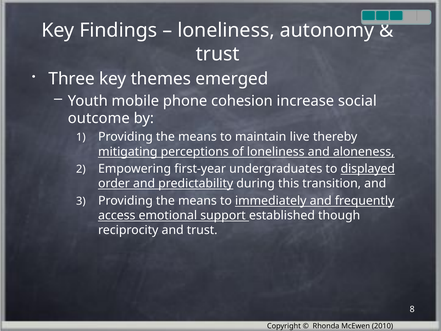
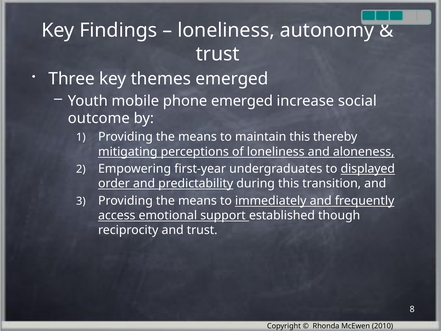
phone cohesion: cohesion -> emerged
maintain live: live -> this
